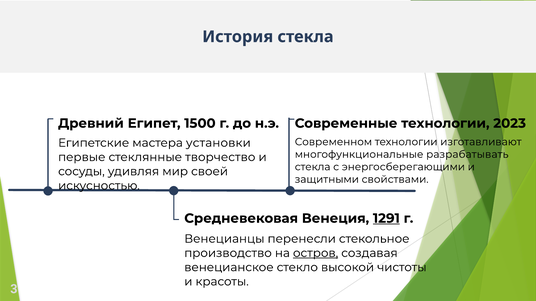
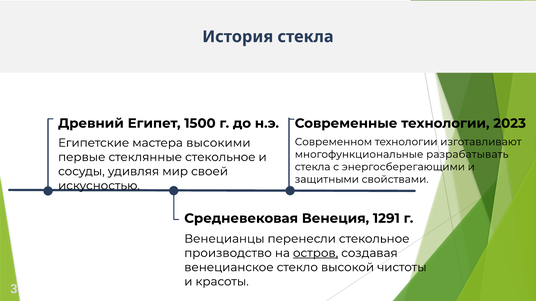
установки: установки -> высокими
стеклянные творчество: творчество -> стекольное
1291 underline: present -> none
